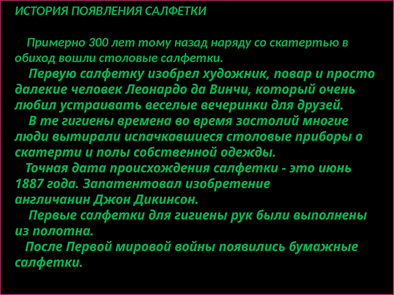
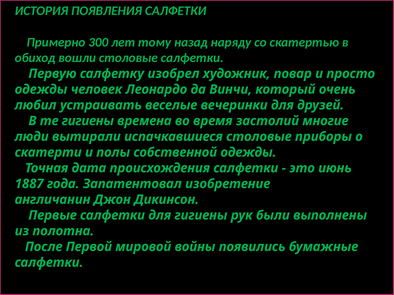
далекие at (41, 90): далекие -> одежды
